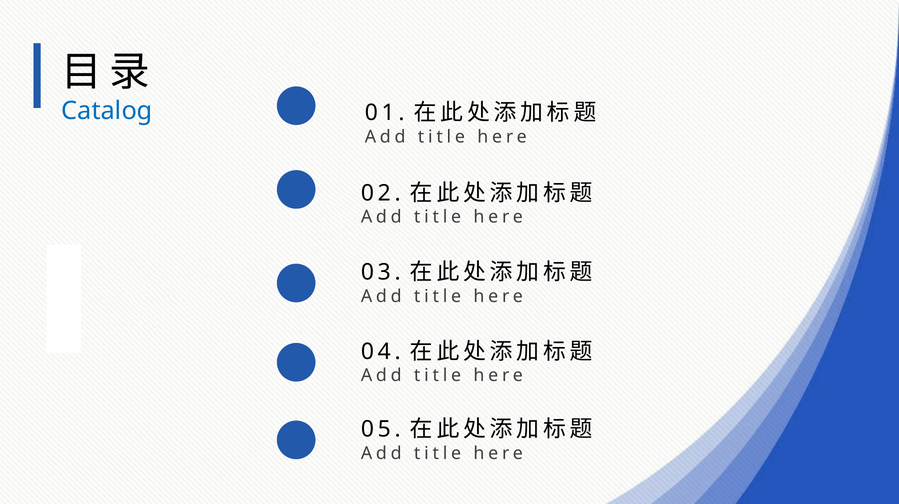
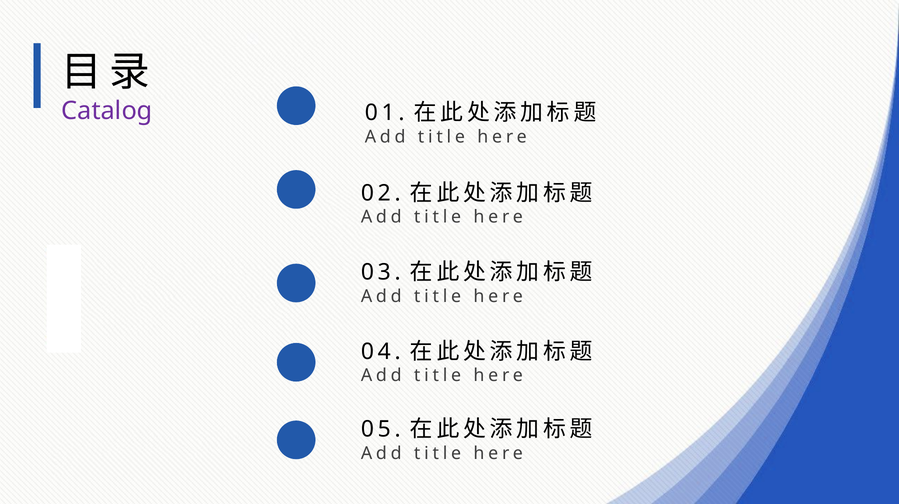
Catalog colour: blue -> purple
